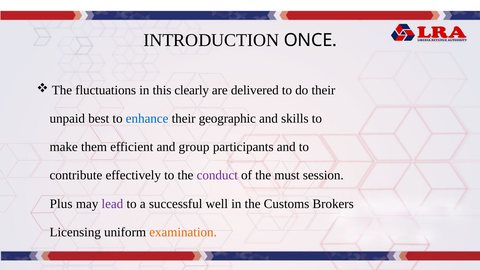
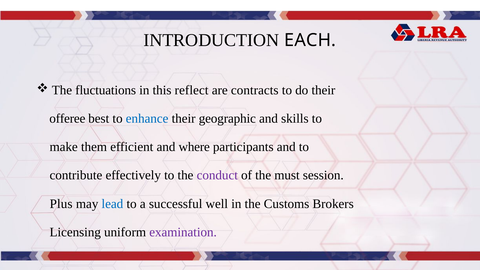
ONCE: ONCE -> EACH
clearly: clearly -> reflect
delivered: delivered -> contracts
unpaid: unpaid -> offeree
group: group -> where
lead colour: purple -> blue
examination colour: orange -> purple
